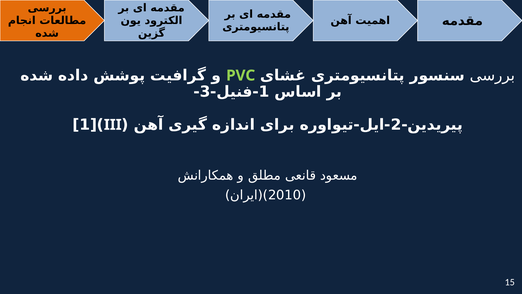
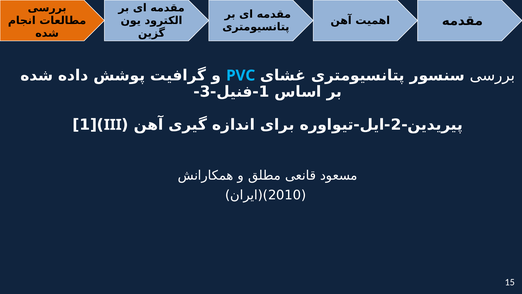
PVC colour: light green -> light blue
